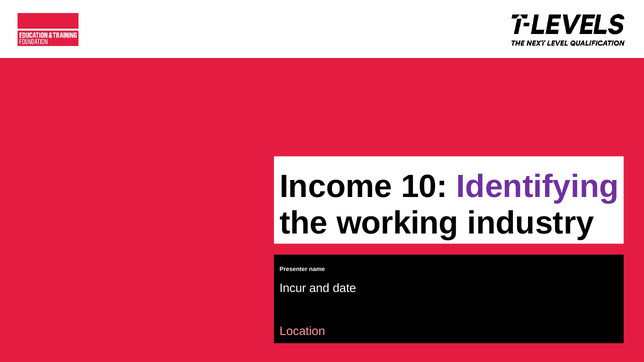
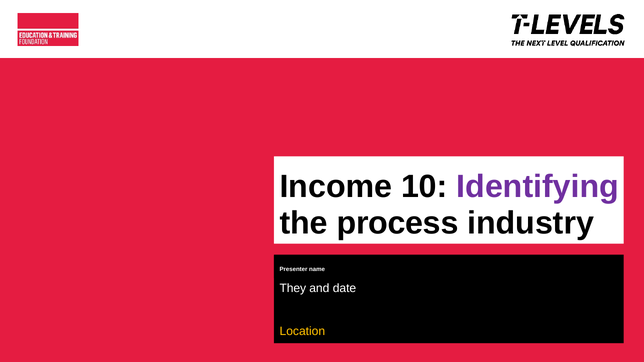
working: working -> process
Incur: Incur -> They
Location colour: pink -> yellow
